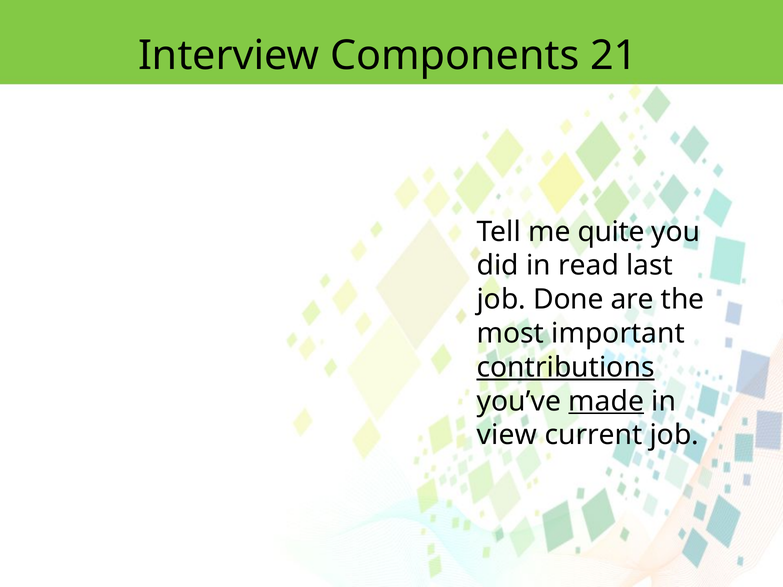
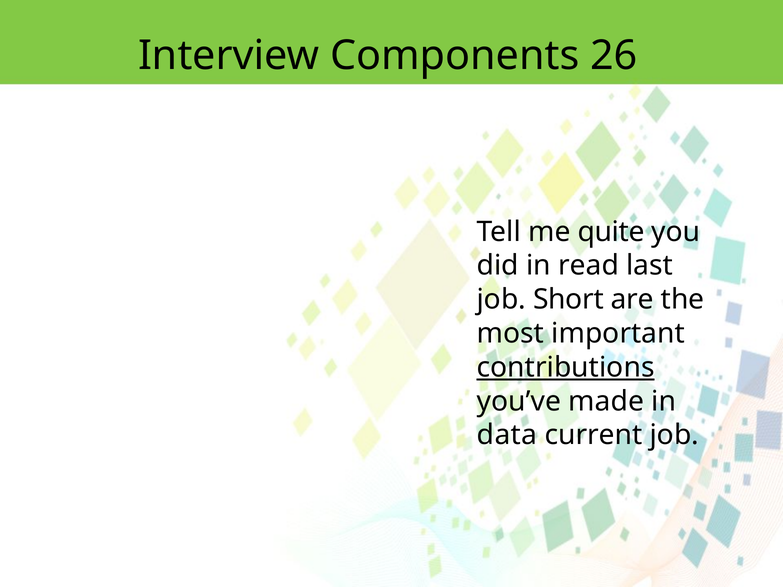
21: 21 -> 26
Done: Done -> Short
made underline: present -> none
view: view -> data
